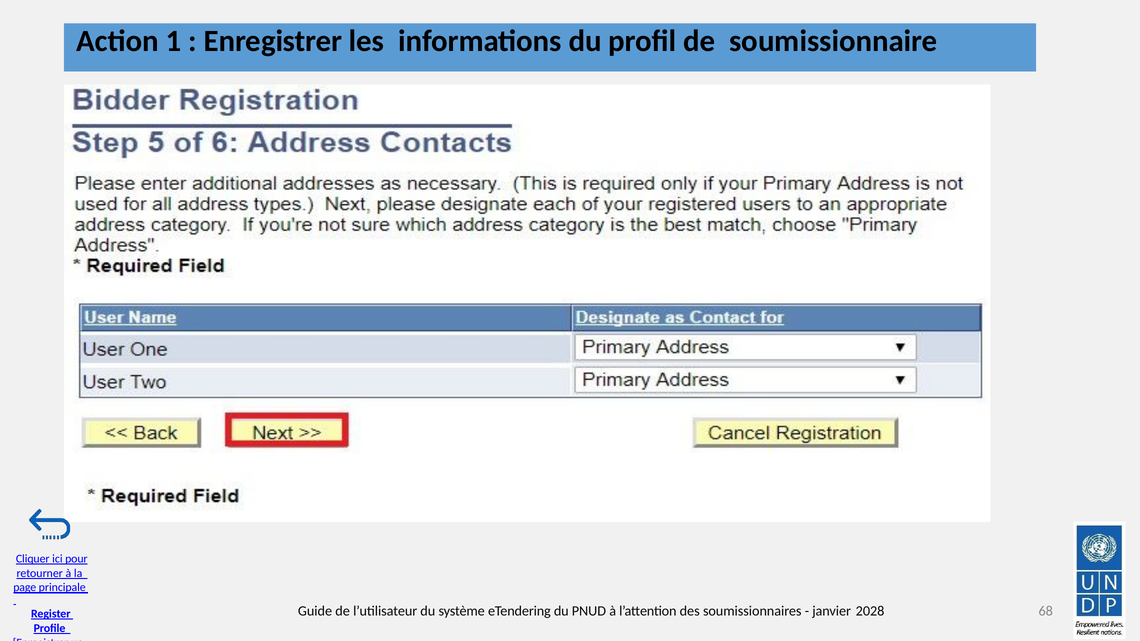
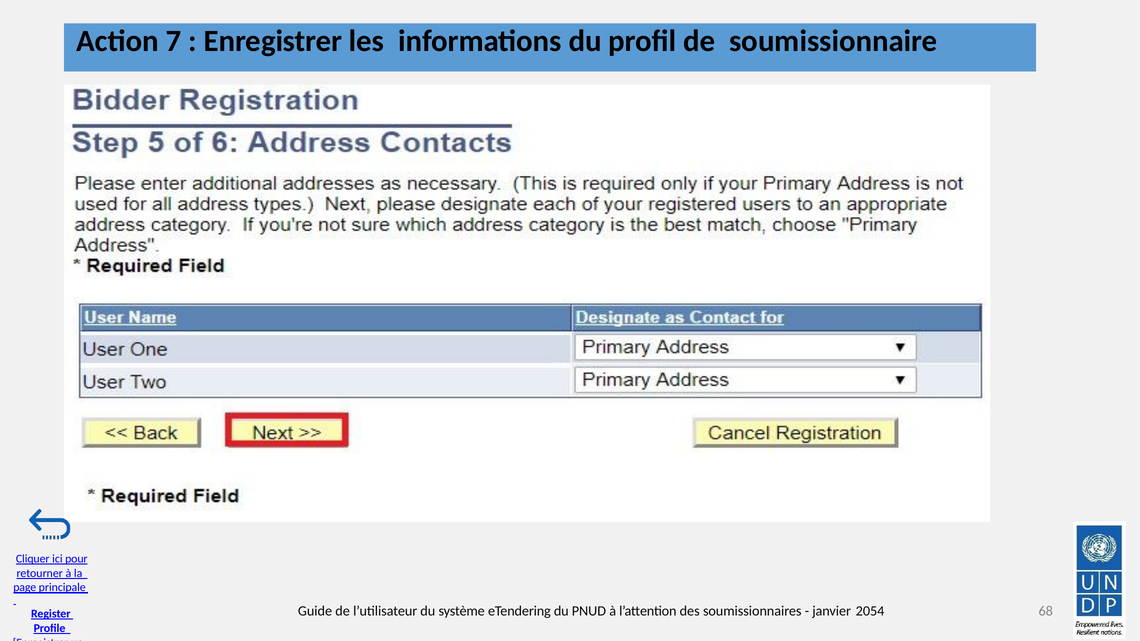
1: 1 -> 7
2028: 2028 -> 2054
